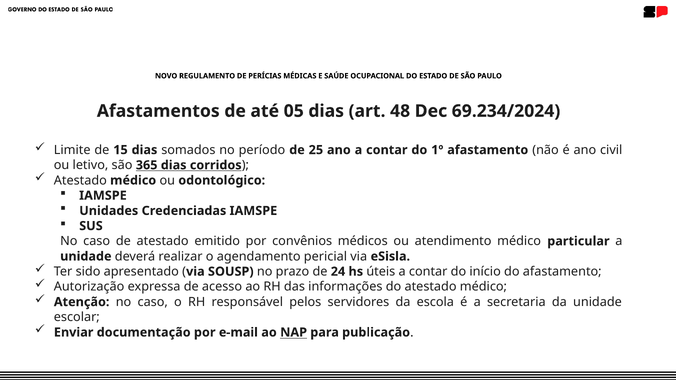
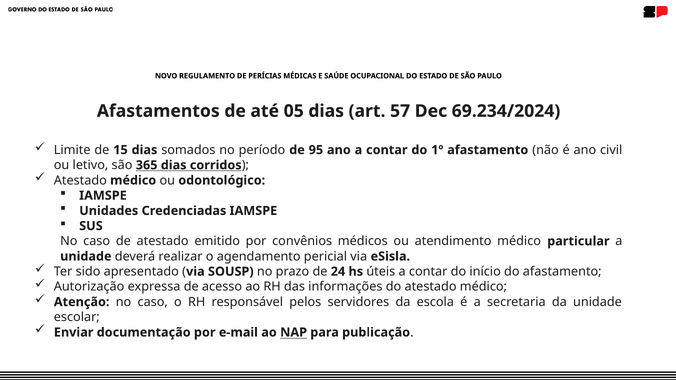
48: 48 -> 57
25: 25 -> 95
